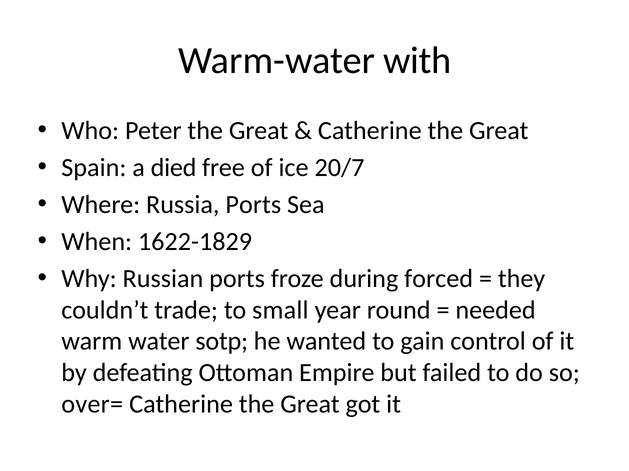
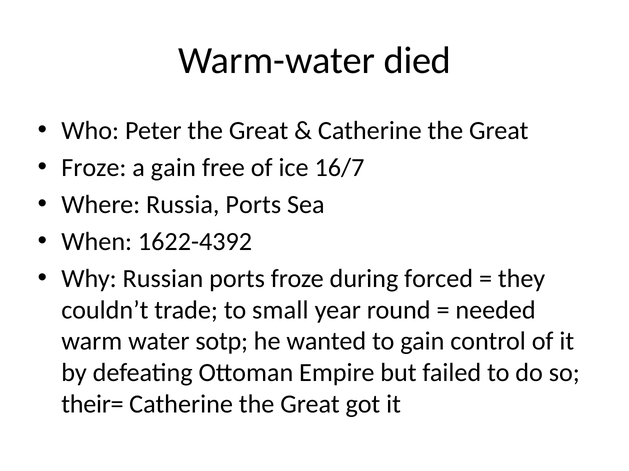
with: with -> died
Spain at (94, 168): Spain -> Froze
a died: died -> gain
20/7: 20/7 -> 16/7
1622-1829: 1622-1829 -> 1622-4392
over=: over= -> their=
